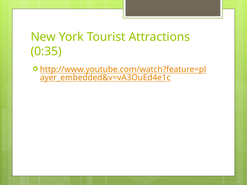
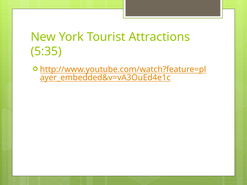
0:35: 0:35 -> 5:35
